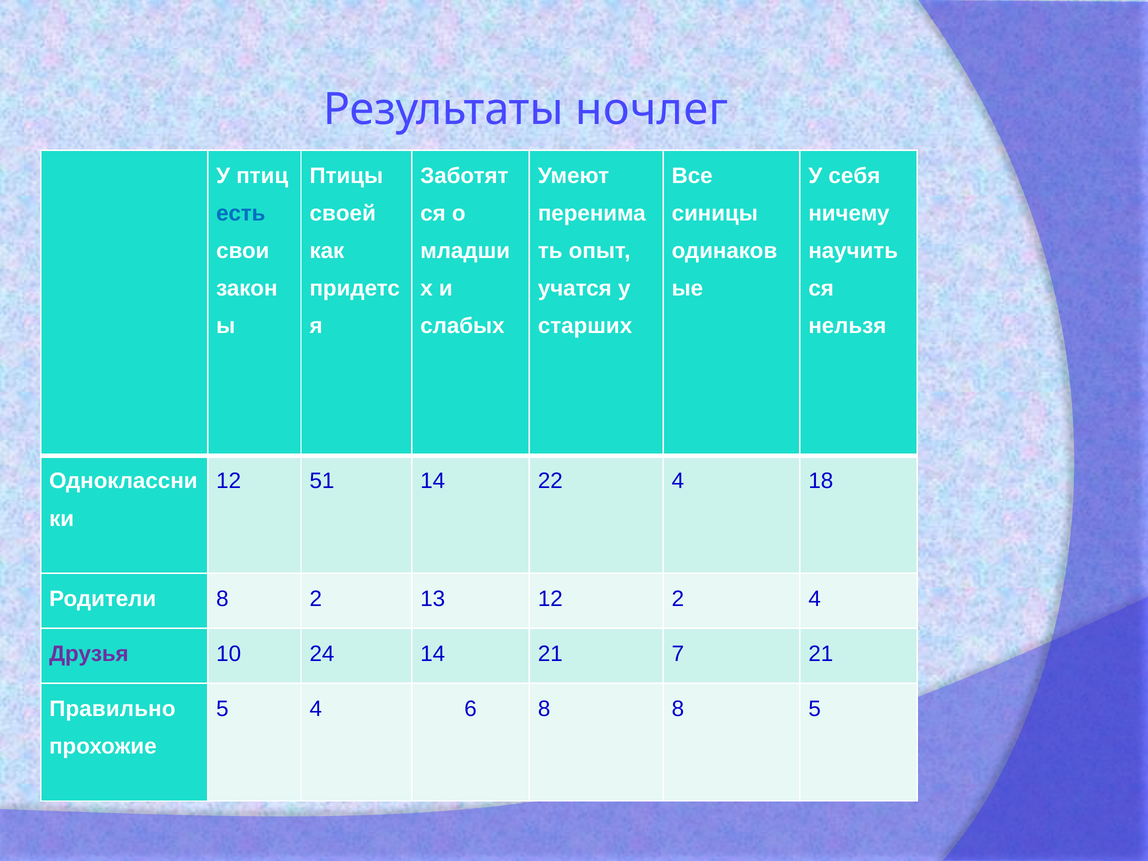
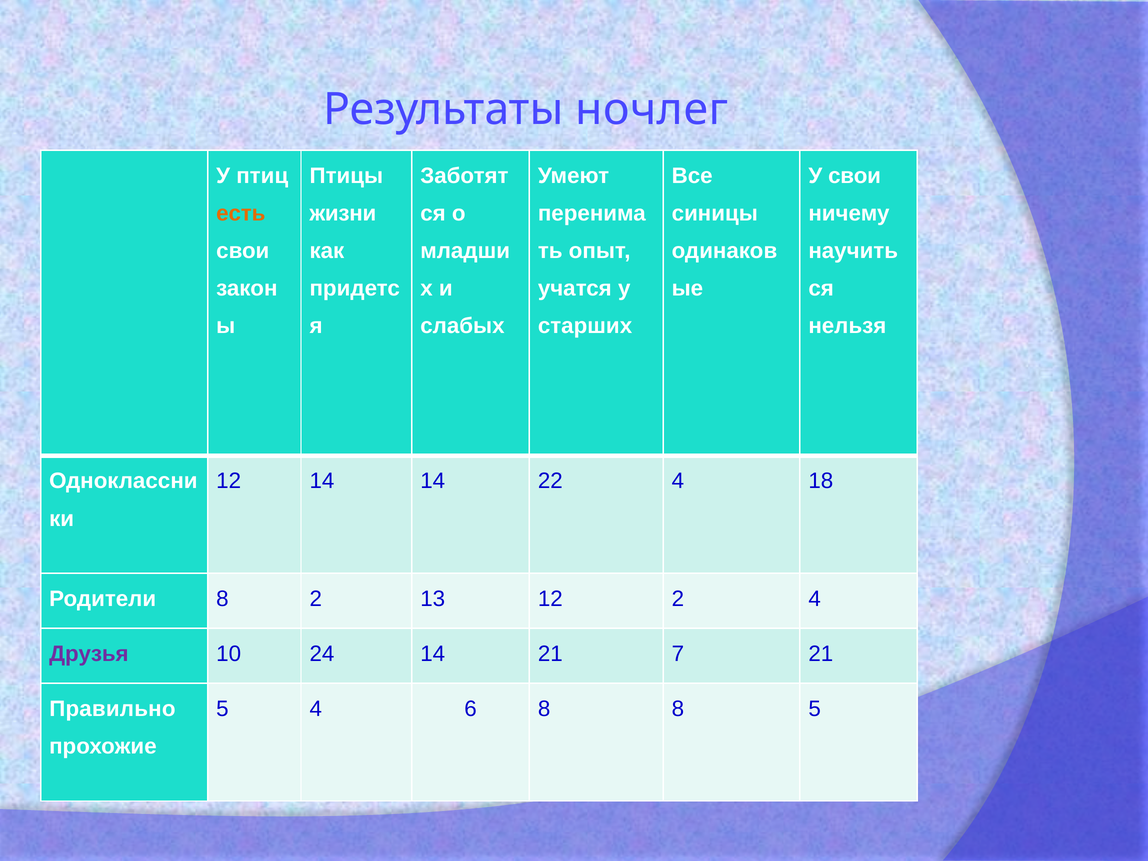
У себя: себя -> свои
есть colour: blue -> orange
своей: своей -> жизни
12 51: 51 -> 14
